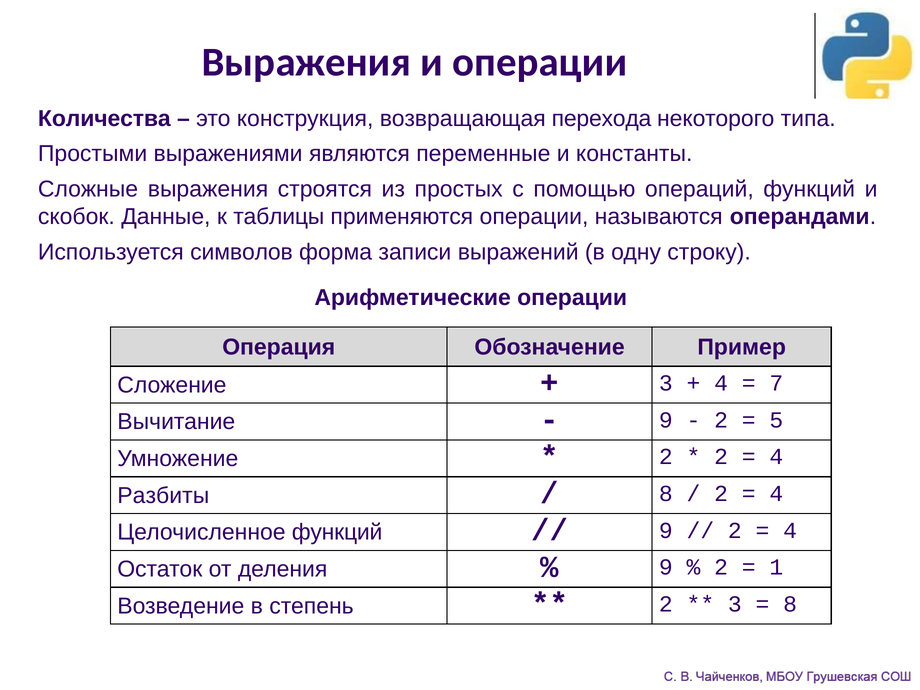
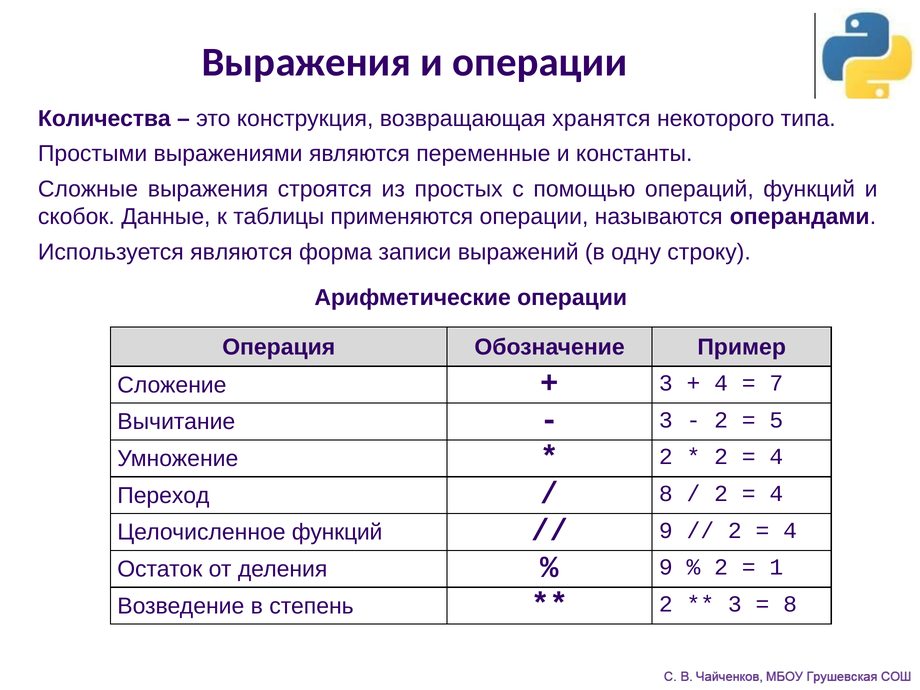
перехода: перехода -> хранятся
Используется символов: символов -> являются
9 at (666, 420): 9 -> 3
Разбиты: Разбиты -> Переход
